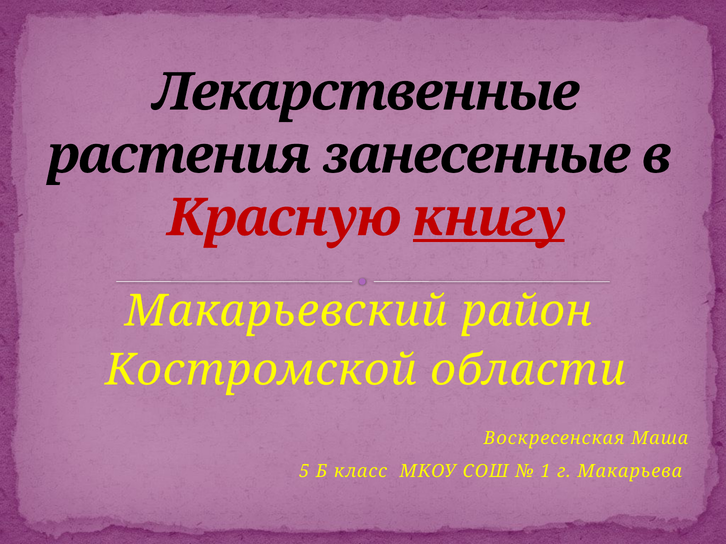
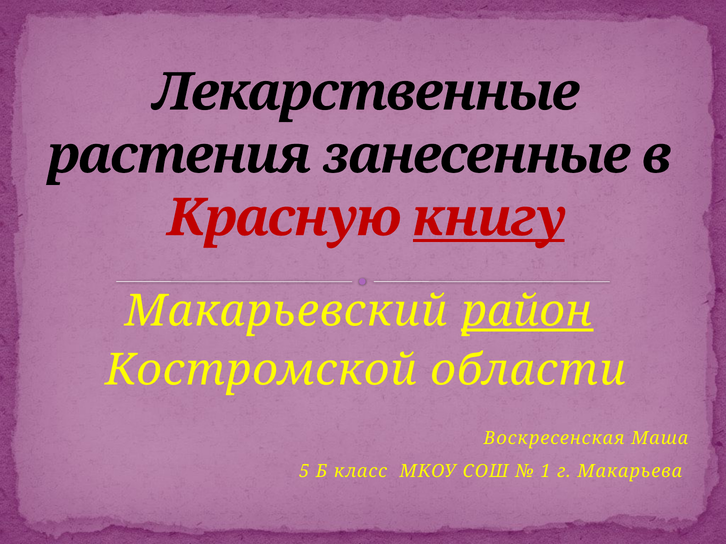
район underline: none -> present
